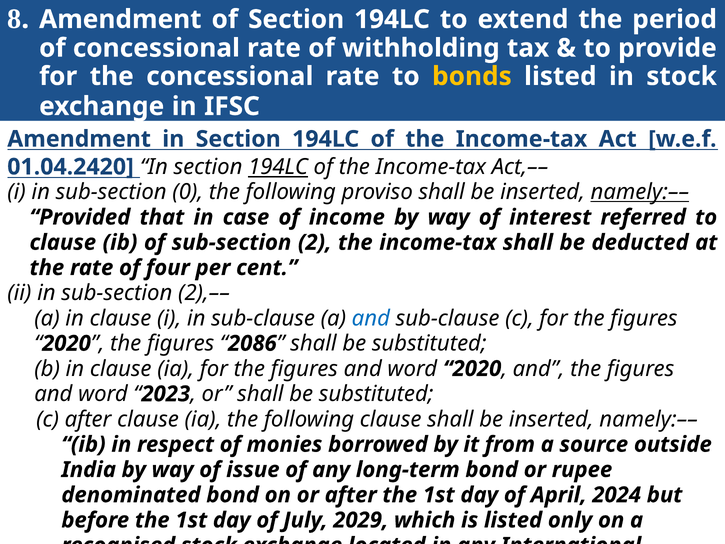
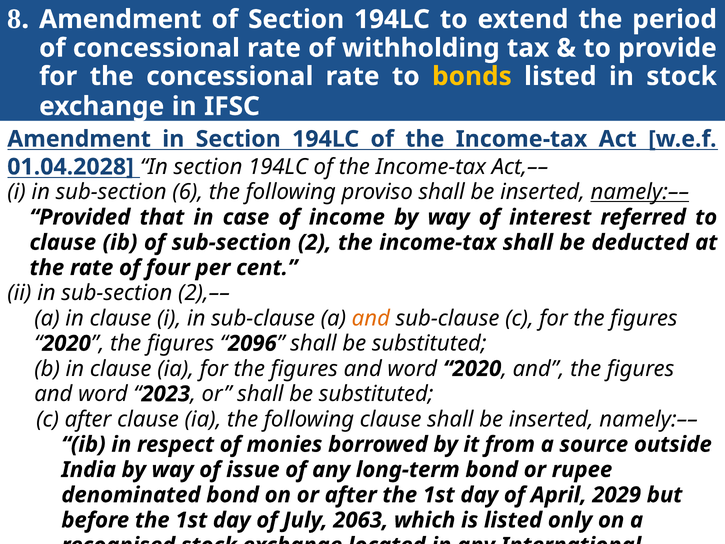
01.04.2420: 01.04.2420 -> 01.04.2028
194LC at (278, 167) underline: present -> none
0: 0 -> 6
and at (371, 318) colour: blue -> orange
2086: 2086 -> 2096
2024: 2024 -> 2029
2029: 2029 -> 2063
